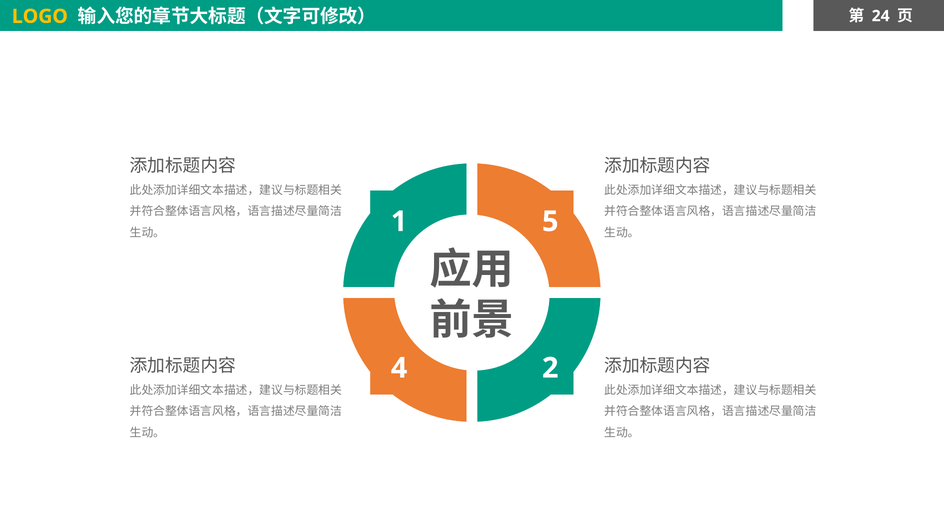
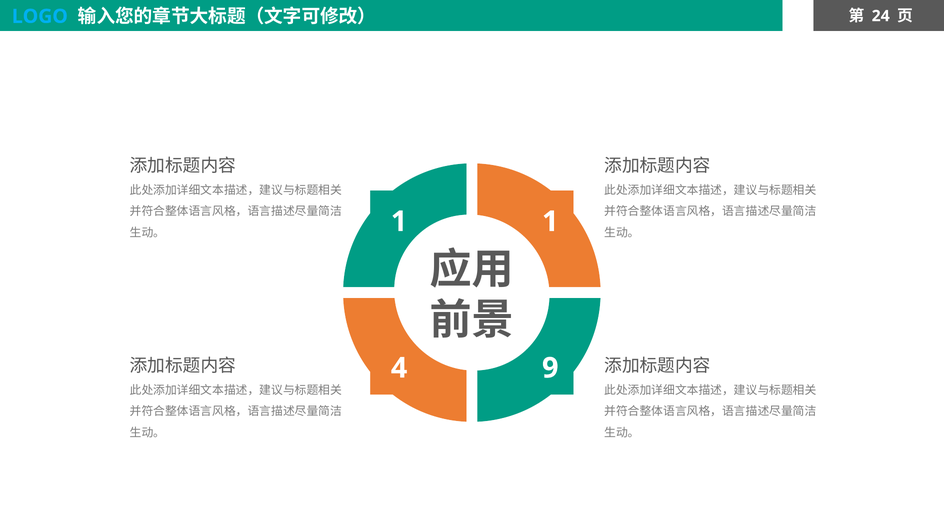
LOGO colour: yellow -> light blue
1 5: 5 -> 1
2: 2 -> 9
